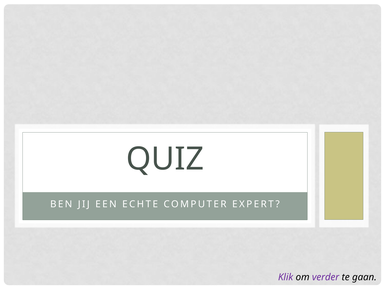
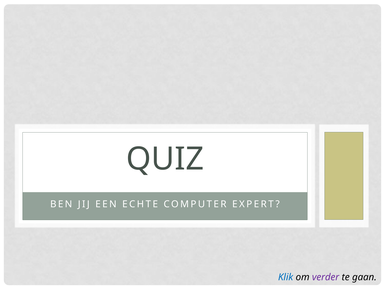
Klik colour: purple -> blue
